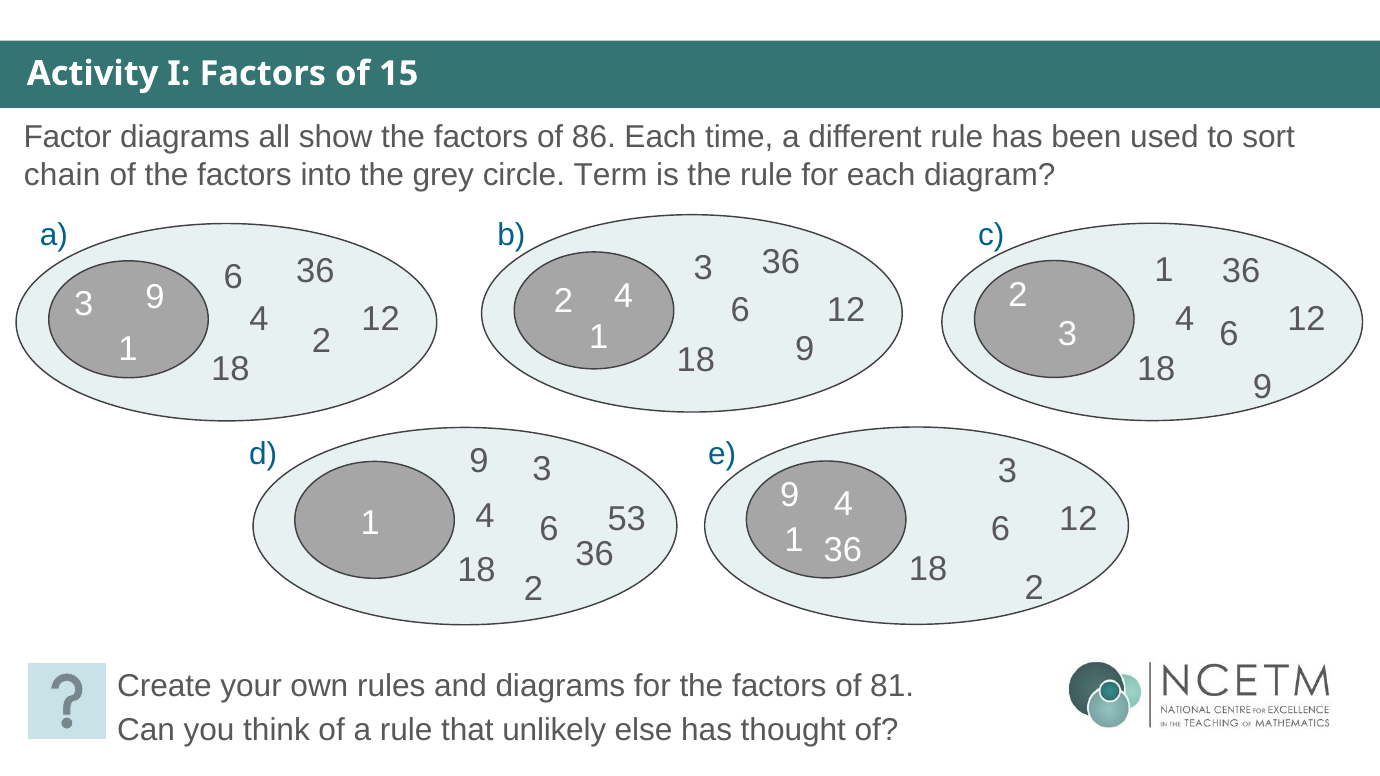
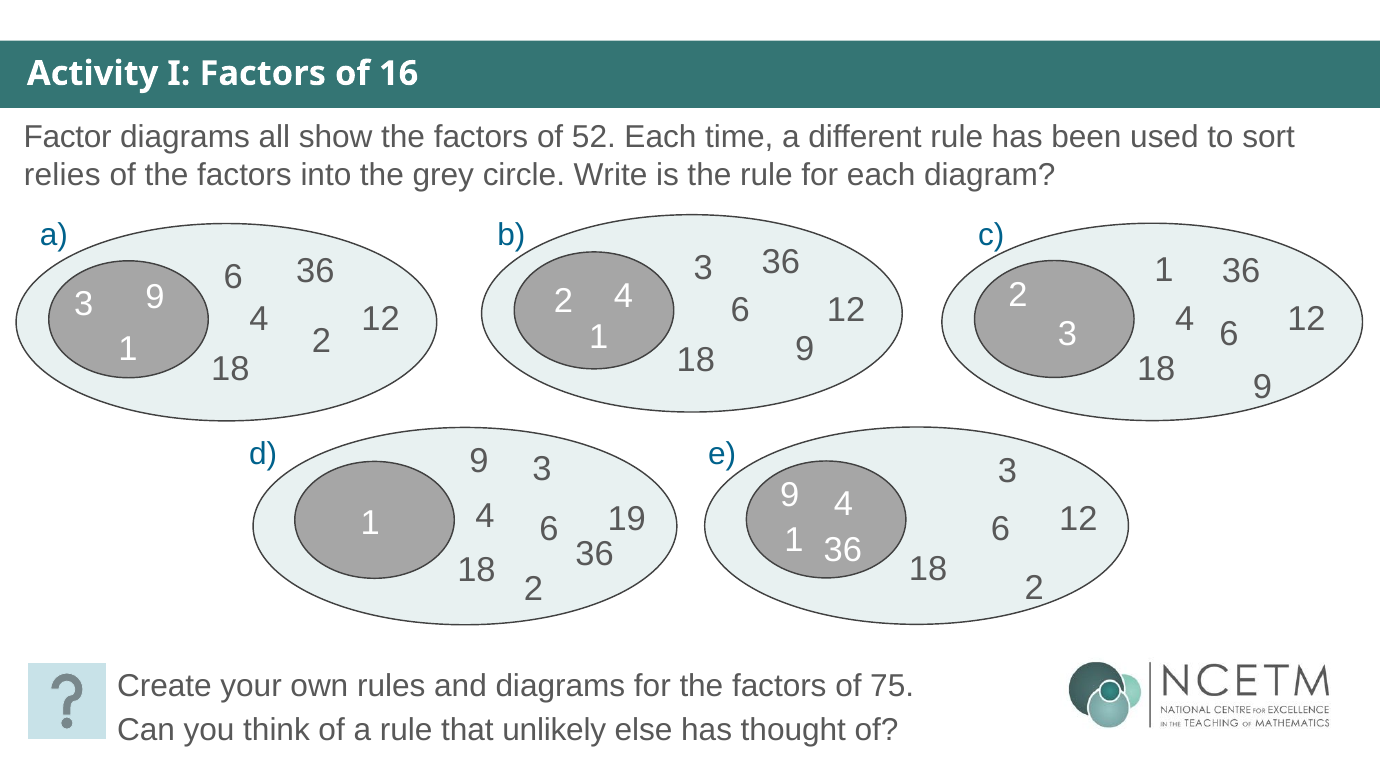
15: 15 -> 16
86: 86 -> 52
chain: chain -> relies
Term: Term -> Write
53: 53 -> 19
81: 81 -> 75
